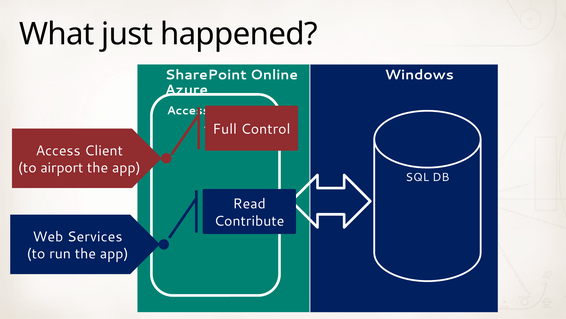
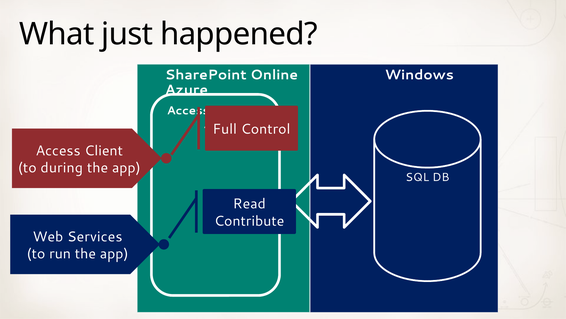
airport: airport -> during
